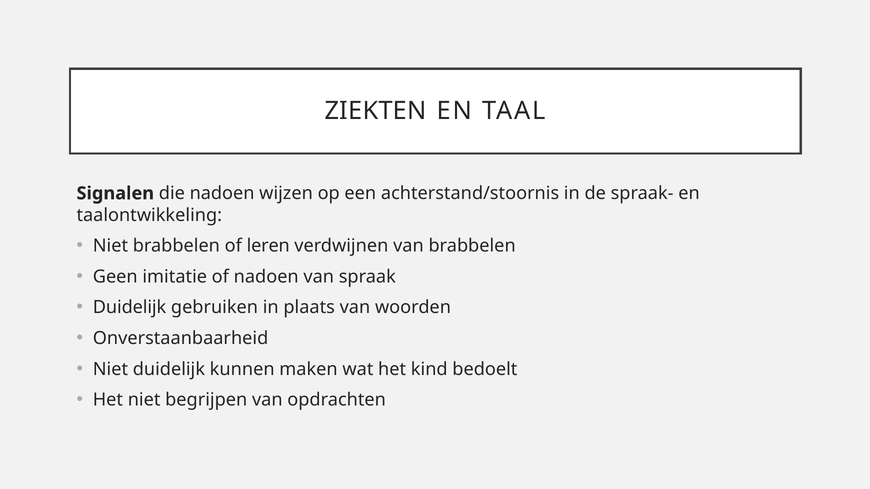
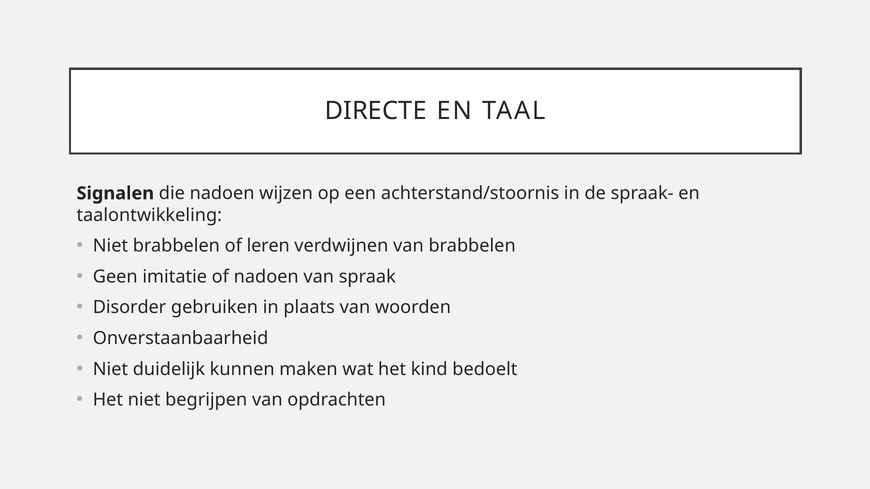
ZIEKTEN: ZIEKTEN -> DIRECTE
Duidelijk at (130, 308): Duidelijk -> Disorder
